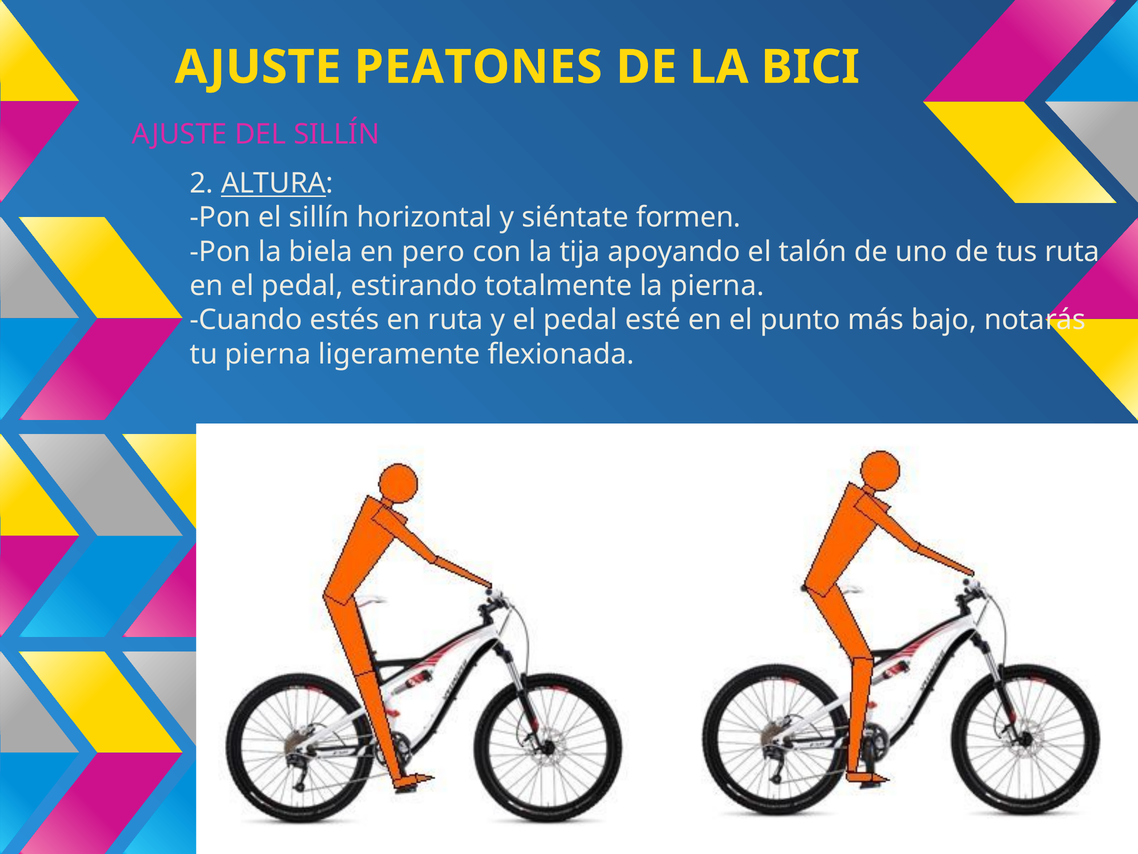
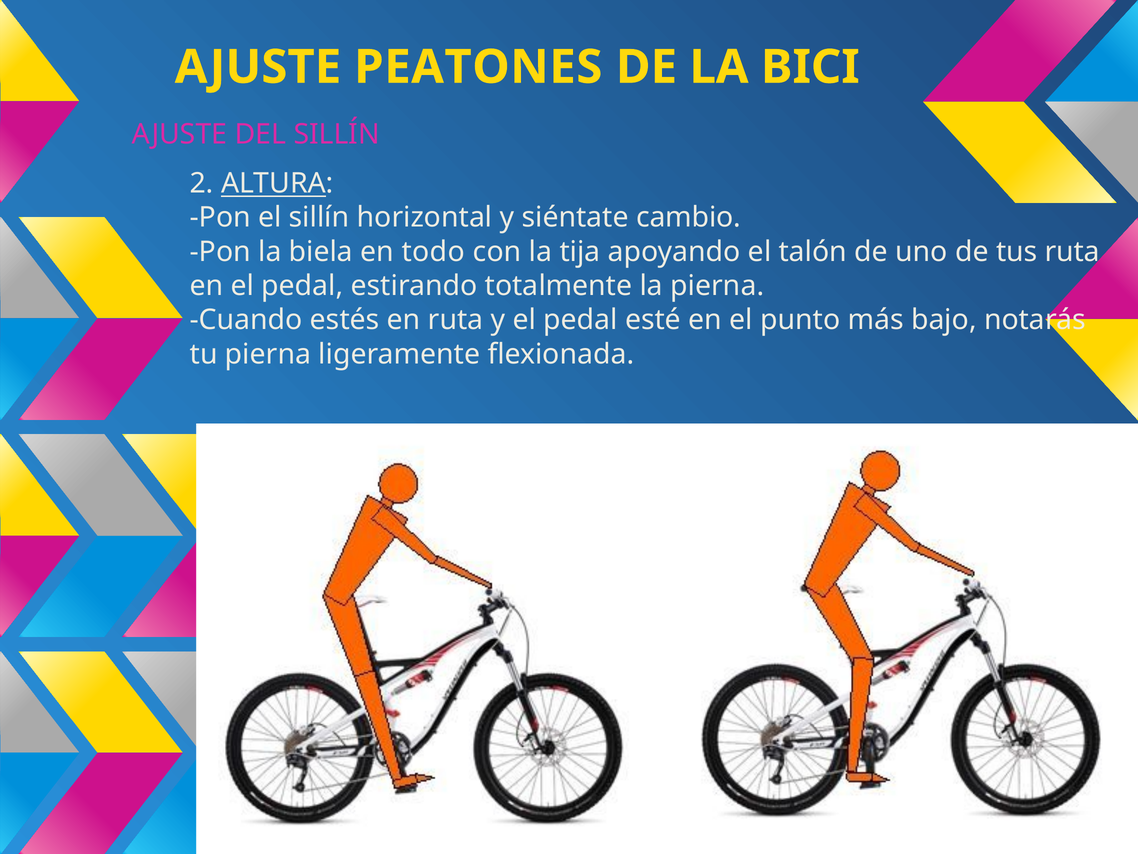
formen: formen -> cambio
pero: pero -> todo
